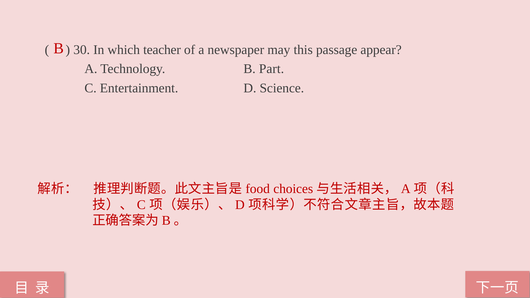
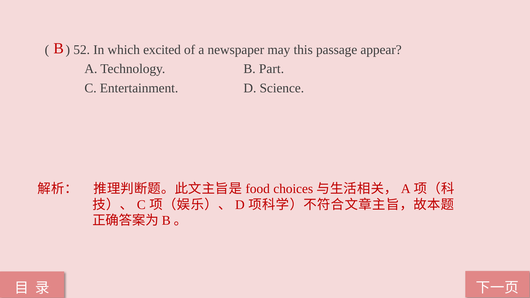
30: 30 -> 52
teacher: teacher -> excited
